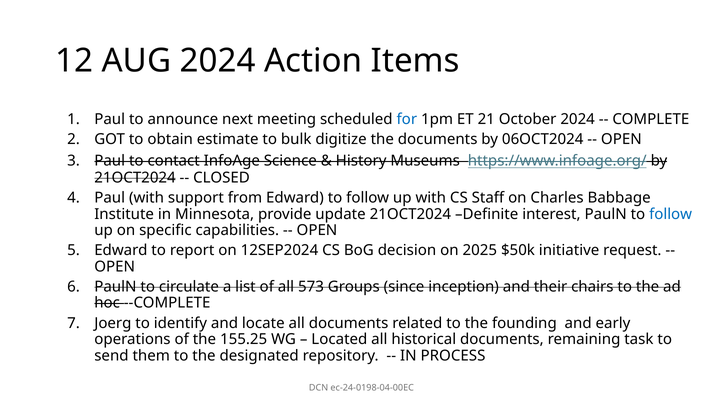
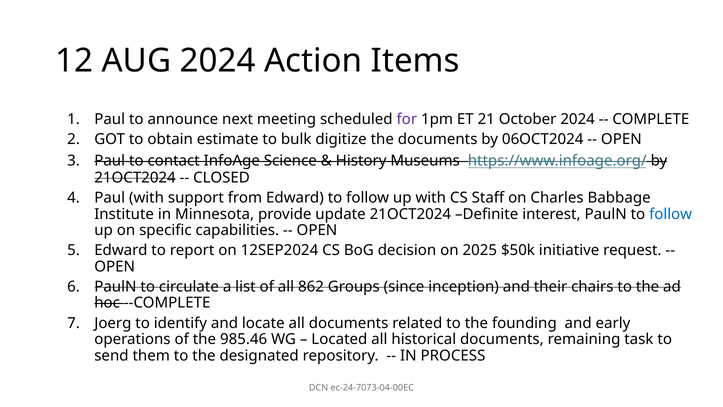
for colour: blue -> purple
573: 573 -> 862
155.25: 155.25 -> 985.46
ec-24-0198-04-00EC: ec-24-0198-04-00EC -> ec-24-7073-04-00EC
